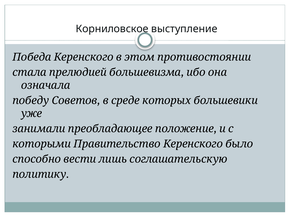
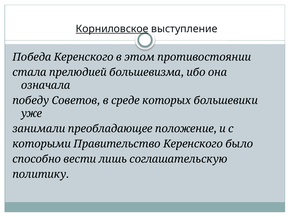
Корниловское underline: none -> present
